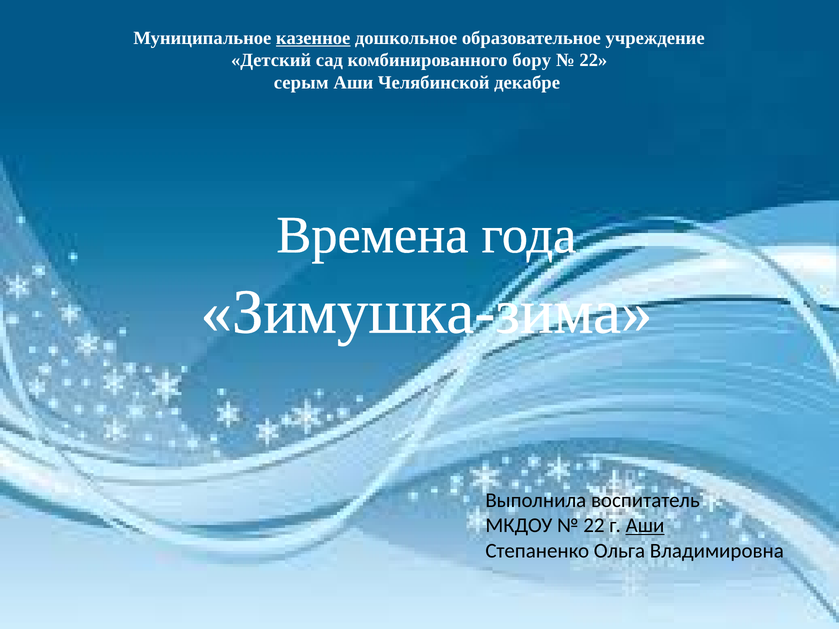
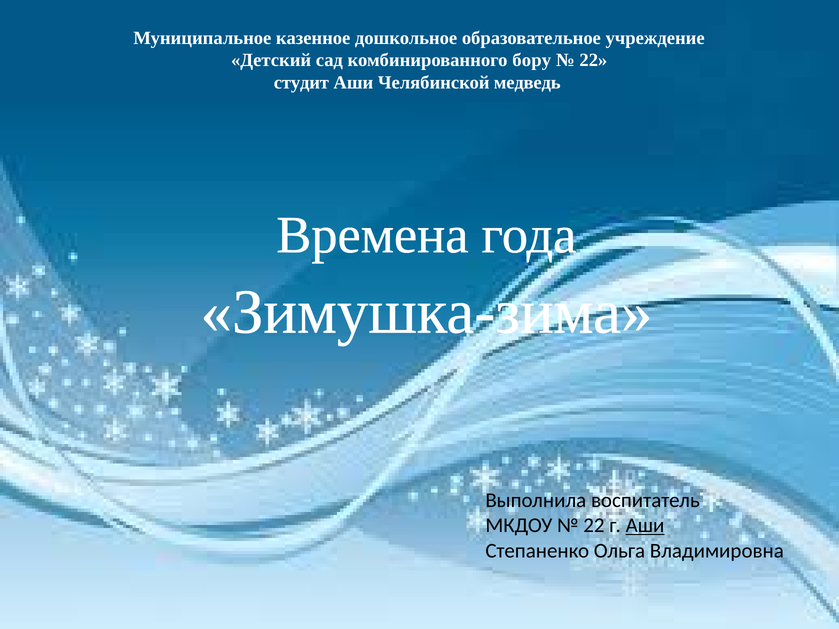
казенное underline: present -> none
серым: серым -> студит
декабре: декабре -> медведь
